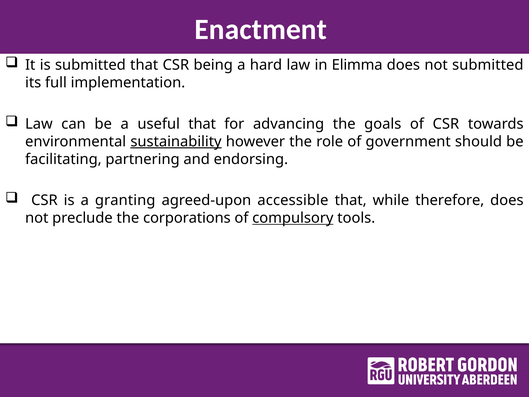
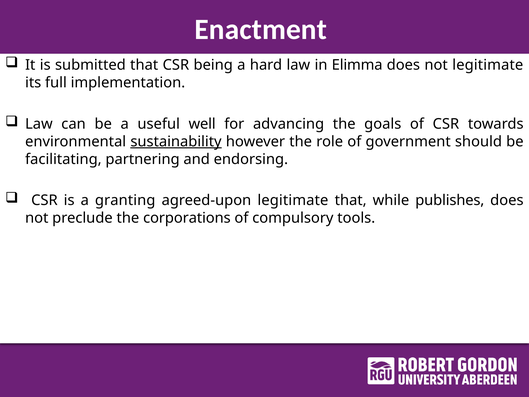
not submitted: submitted -> legitimate
useful that: that -> well
agreed-upon accessible: accessible -> legitimate
therefore: therefore -> publishes
compulsory underline: present -> none
